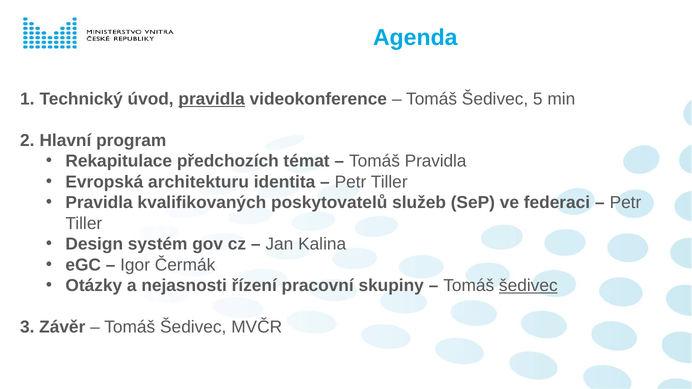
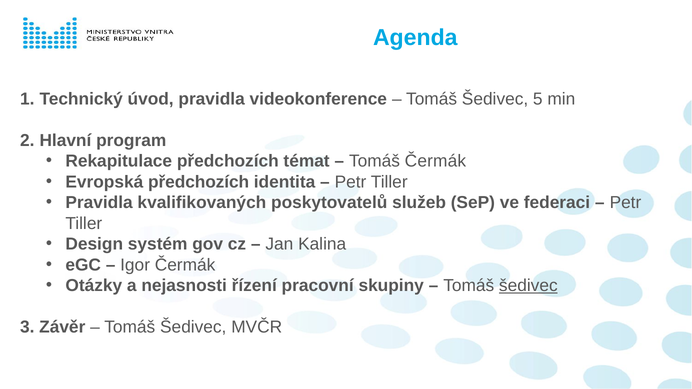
pravidla at (212, 99) underline: present -> none
Tomáš Pravidla: Pravidla -> Čermák
Evropská architekturu: architekturu -> předchozích
